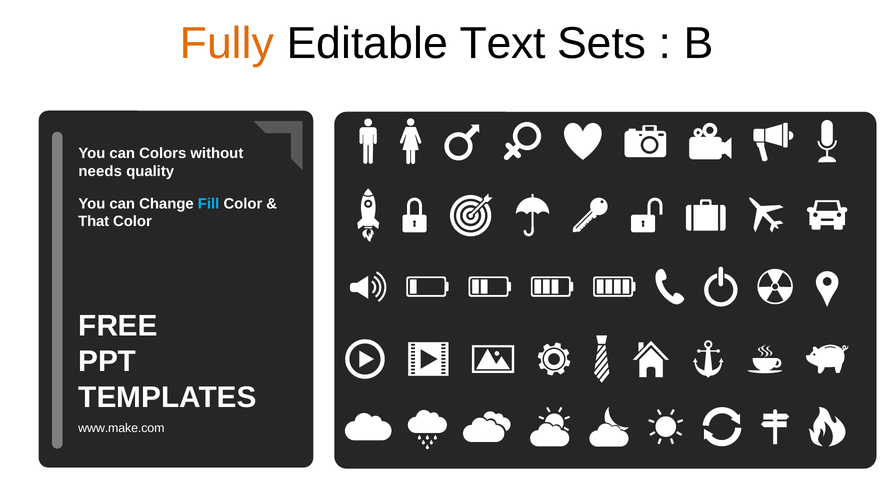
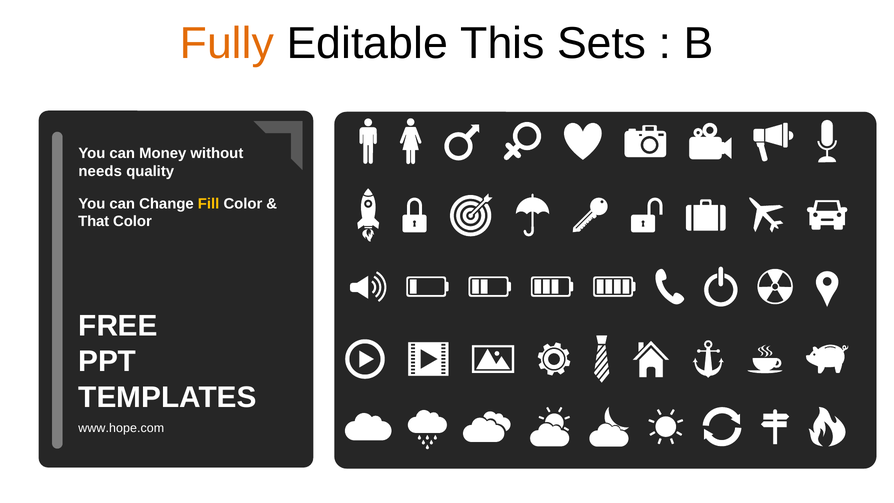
Text: Text -> This
Colors: Colors -> Money
Fill colour: light blue -> yellow
www.make.com: www.make.com -> www.hope.com
